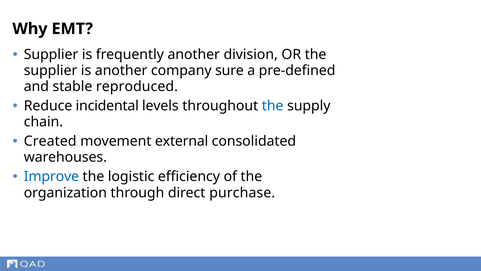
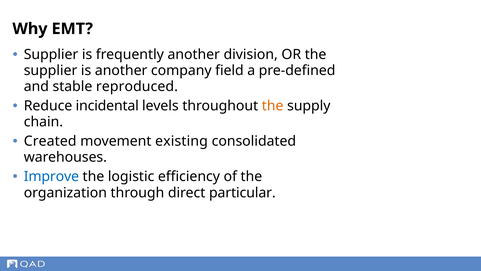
sure: sure -> field
the at (273, 106) colour: blue -> orange
external: external -> existing
purchase: purchase -> particular
